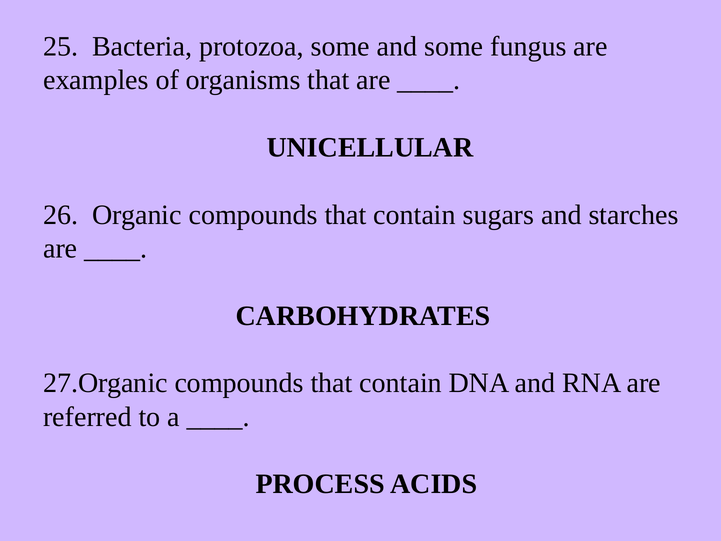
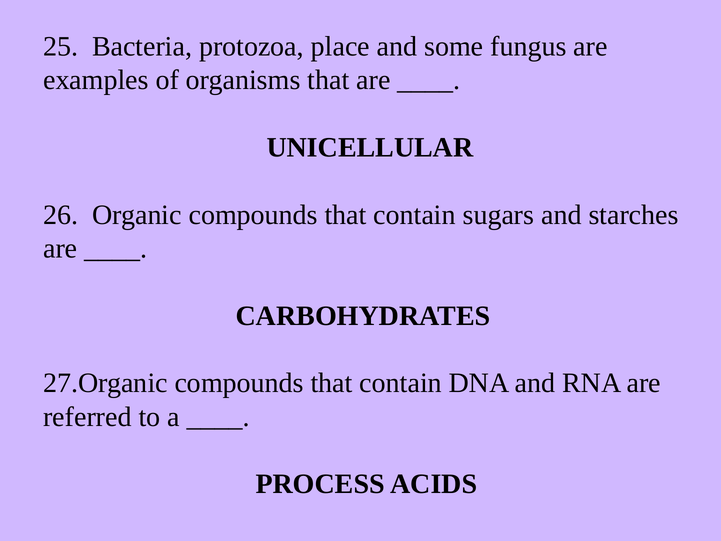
protozoa some: some -> place
